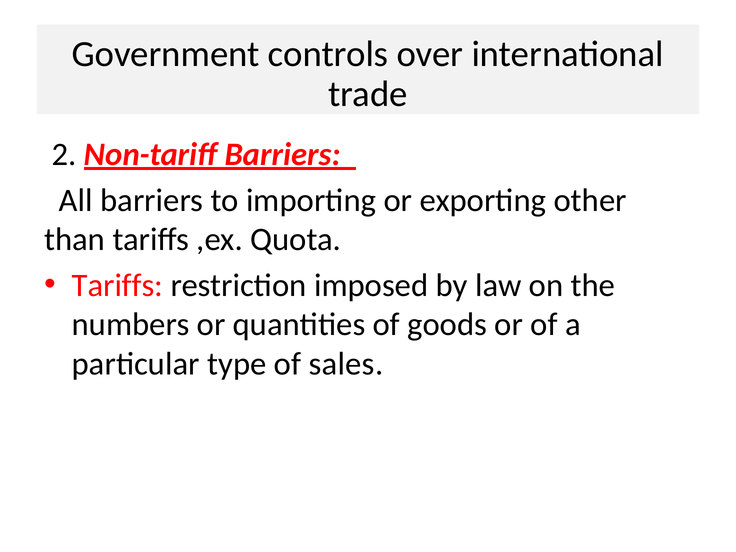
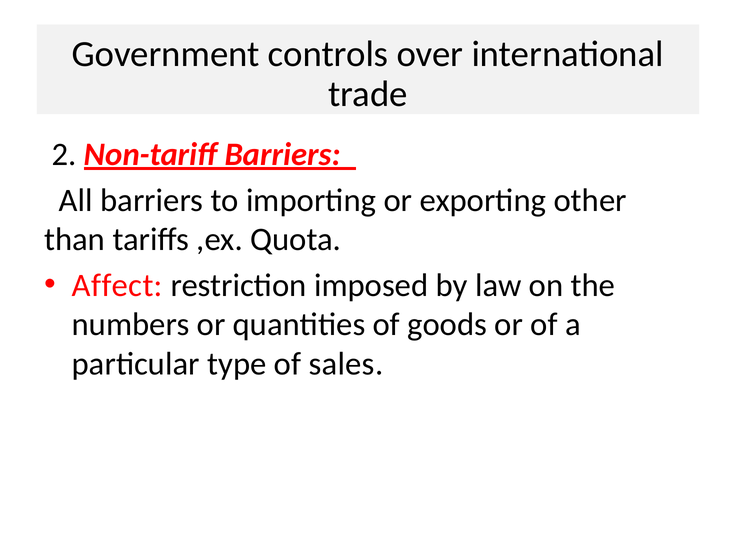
Tariffs at (117, 285): Tariffs -> Affect
